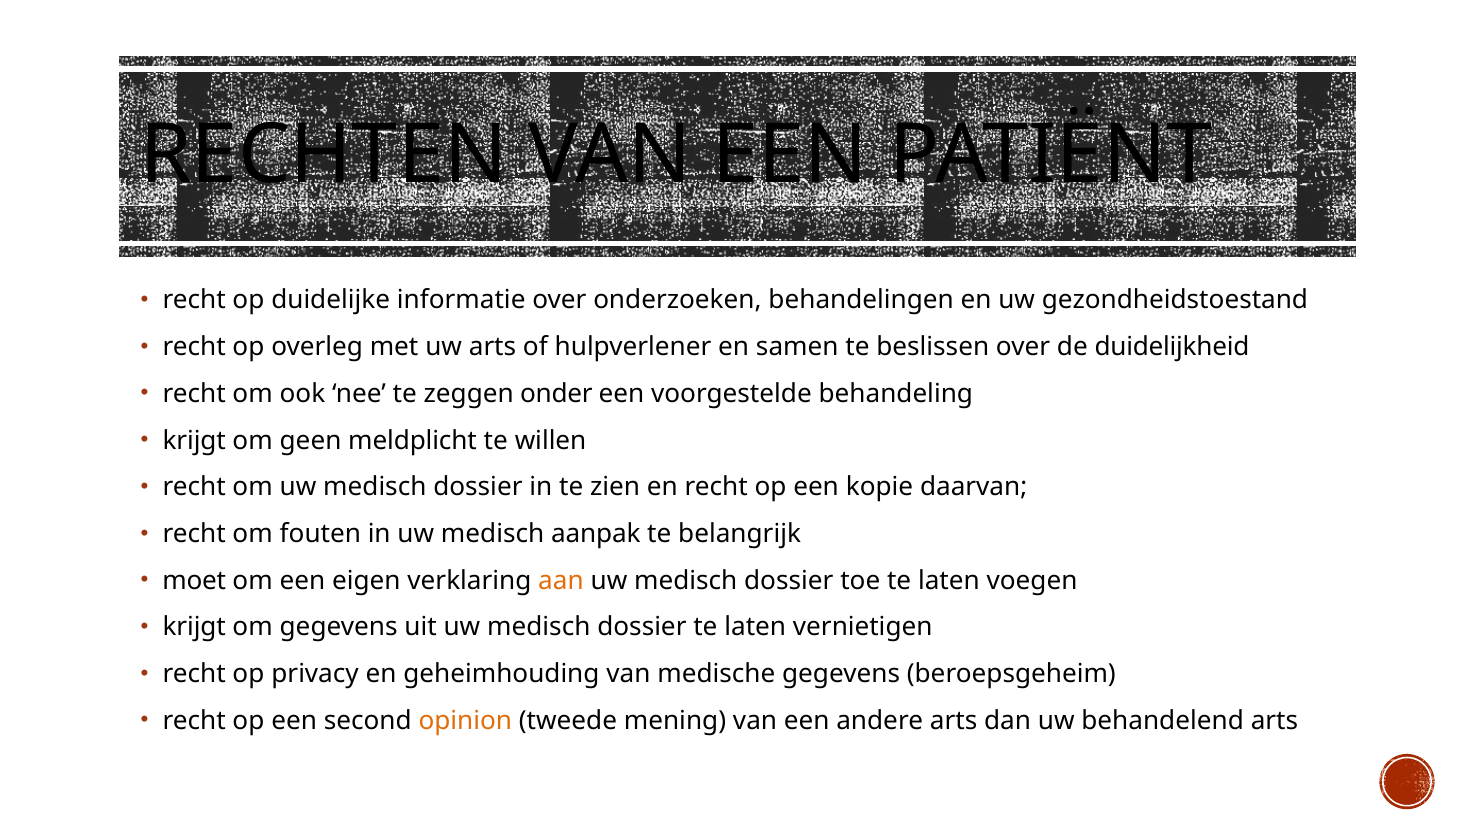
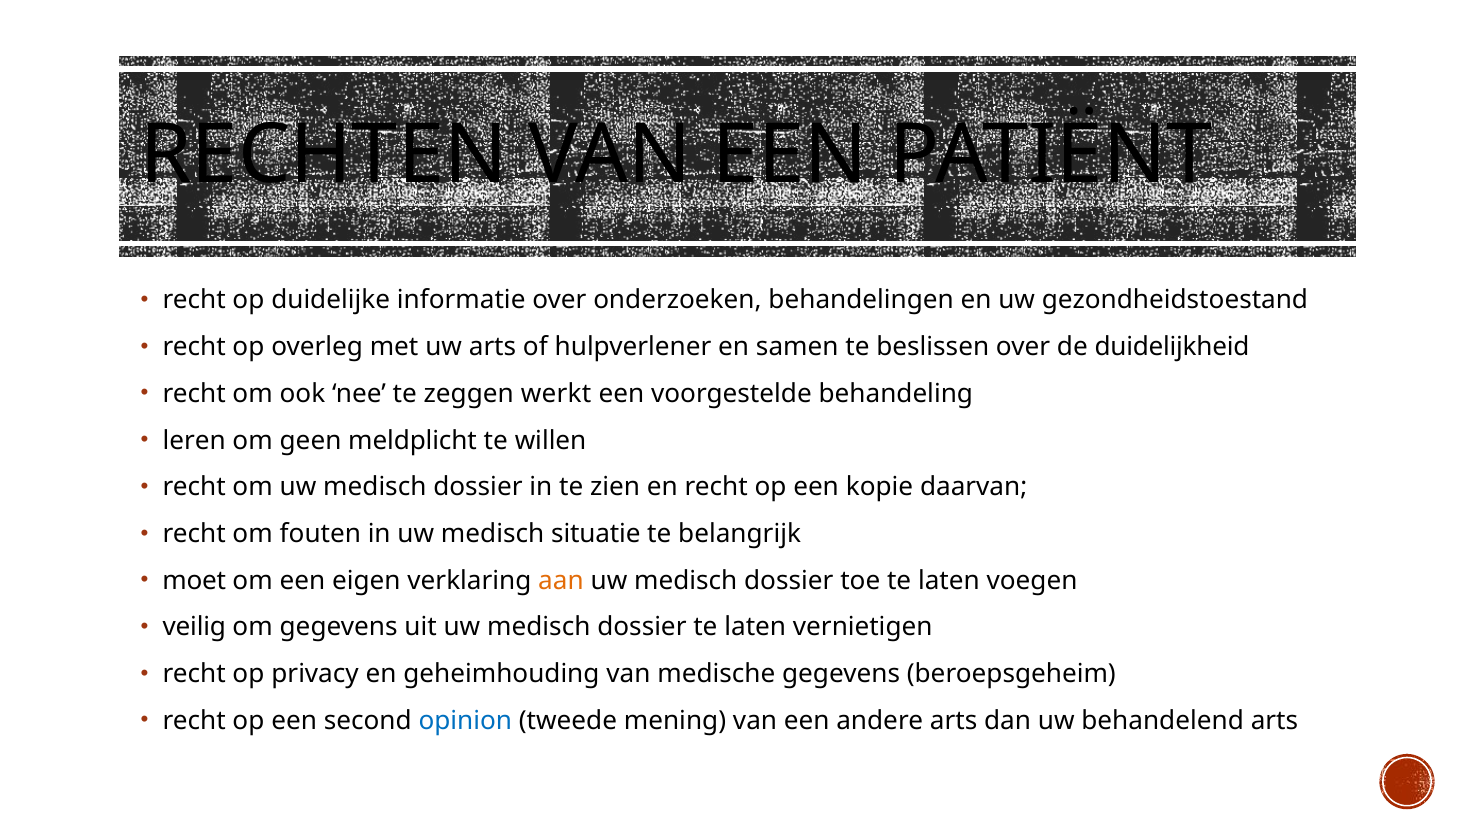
onder: onder -> werkt
krijgt at (194, 440): krijgt -> leren
aanpak: aanpak -> situatie
krijgt at (194, 627): krijgt -> veilig
opinion colour: orange -> blue
